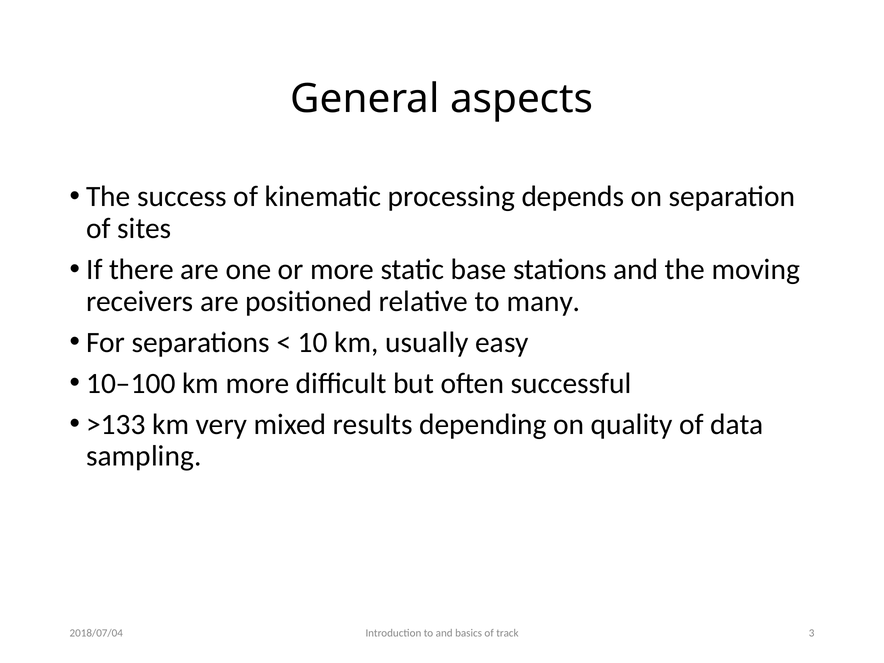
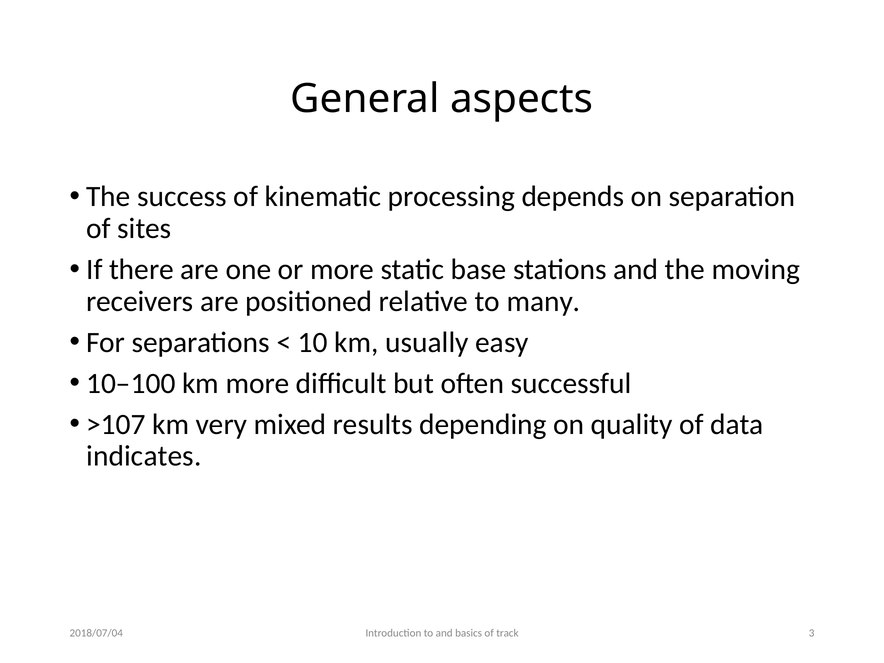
>133: >133 -> >107
sampling: sampling -> indicates
